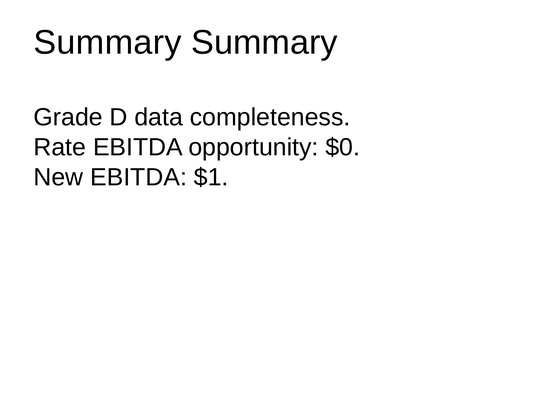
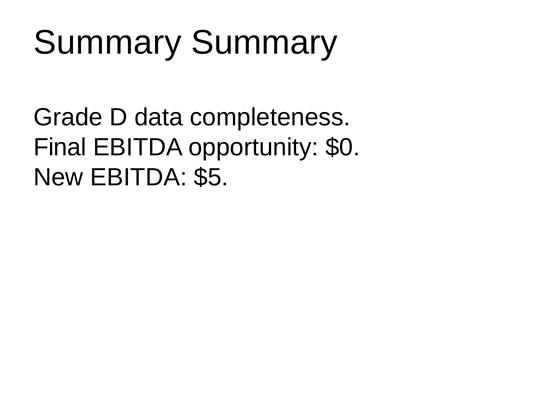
Rate: Rate -> Final
$1: $1 -> $5
